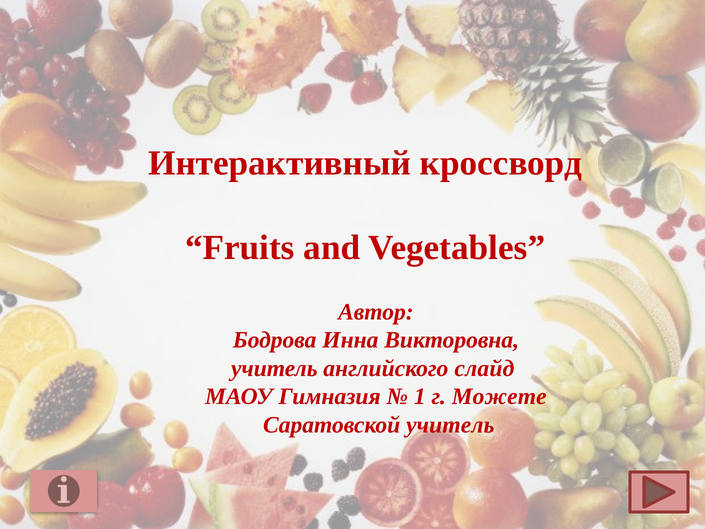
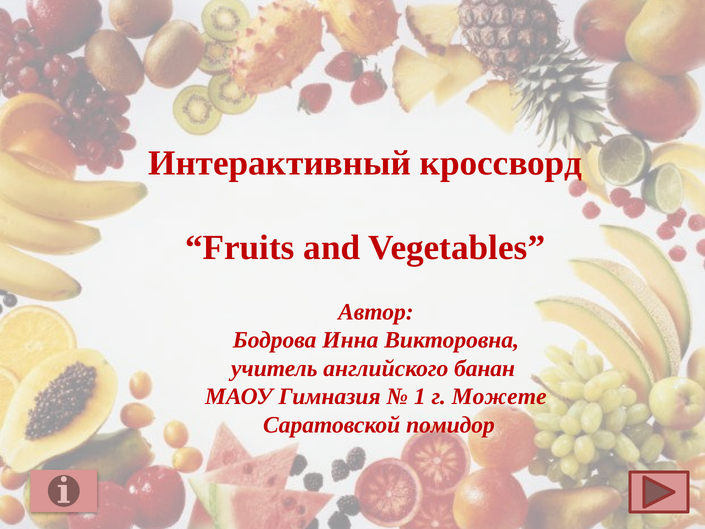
слайд: слайд -> банан
Саратовской учитель: учитель -> помидор
